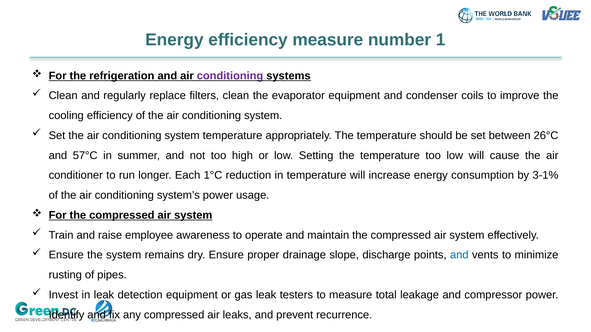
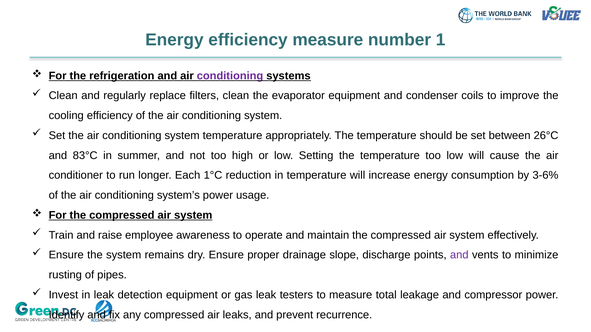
57°C: 57°C -> 83°C
3-1%: 3-1% -> 3-6%
and at (459, 255) colour: blue -> purple
